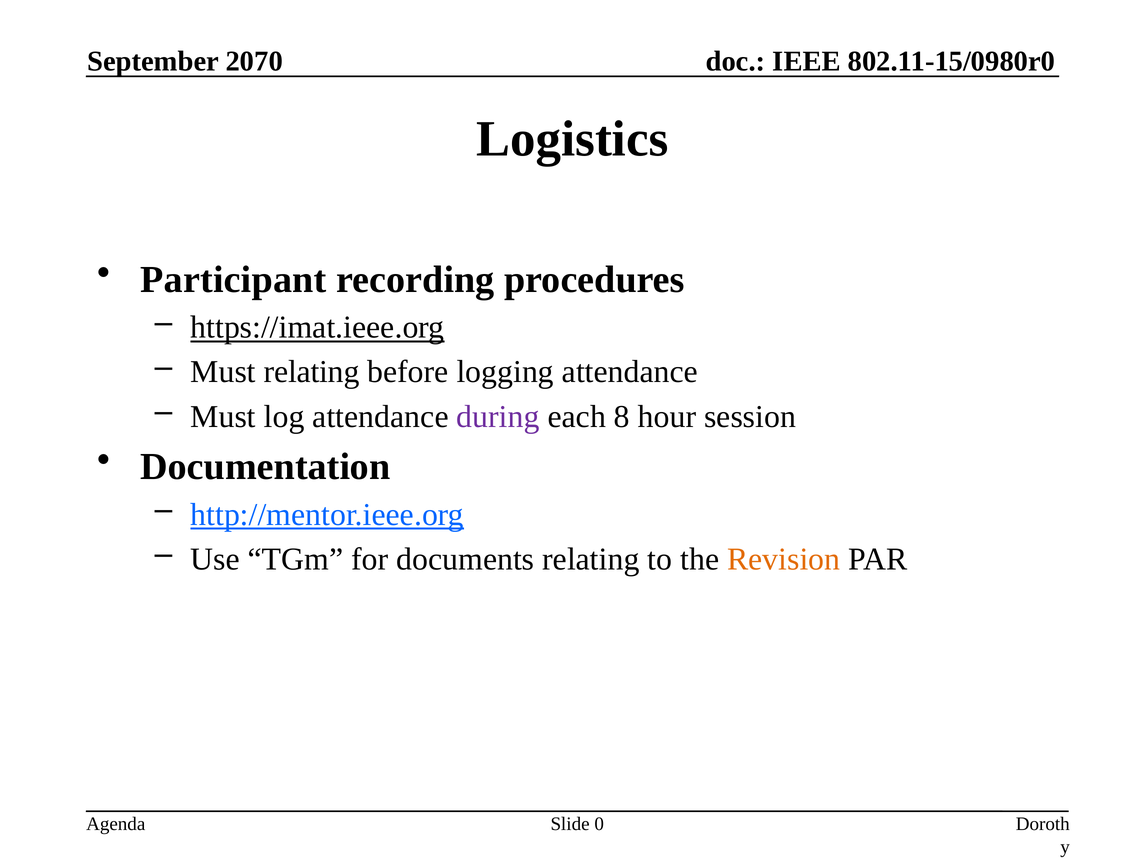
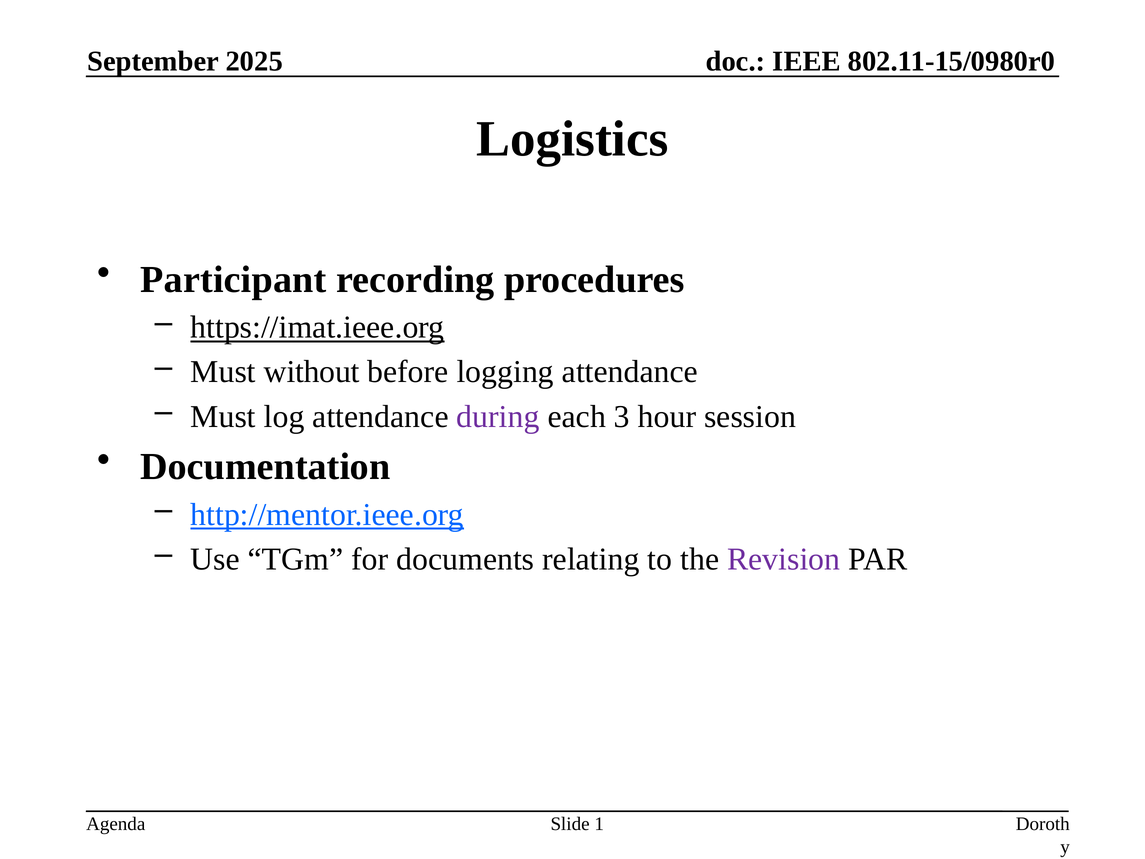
2070: 2070 -> 2025
Must relating: relating -> without
8: 8 -> 3
Revision colour: orange -> purple
0: 0 -> 1
